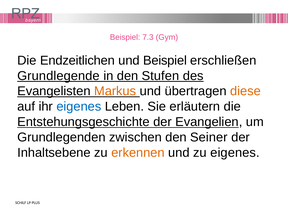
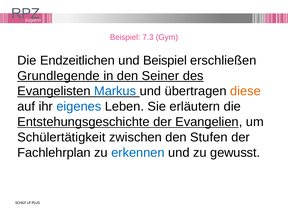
Stufen: Stufen -> Seiner
Markus colour: orange -> blue
Grundlegenden: Grundlegenden -> Schülertätigkeit
Seiner: Seiner -> Stufen
Inhaltsebene: Inhaltsebene -> Fachlehrplan
erkennen colour: orange -> blue
zu eigenes: eigenes -> gewusst
